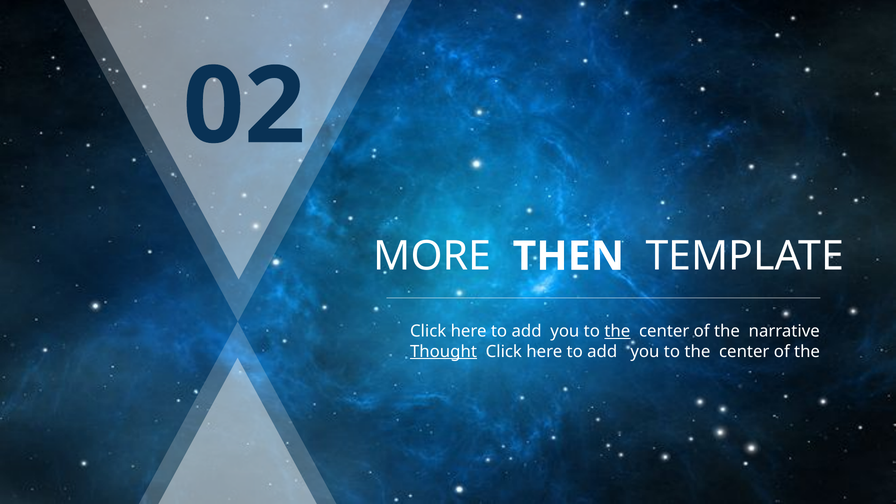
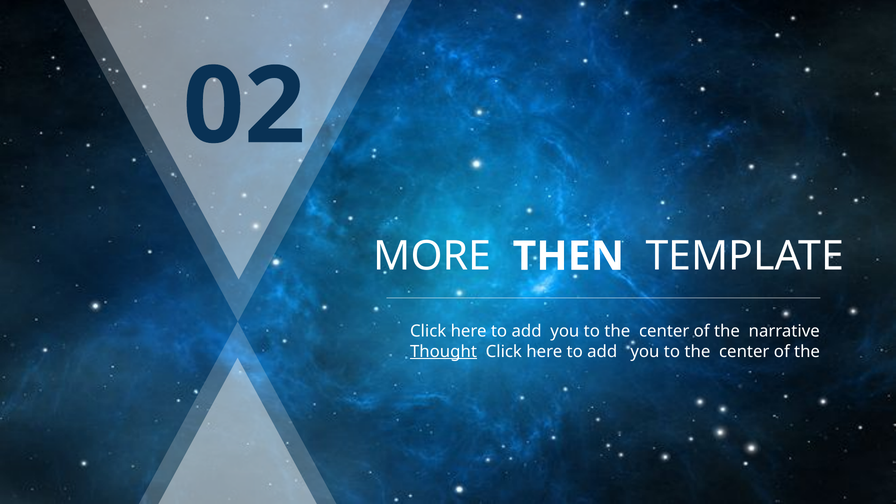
the at (617, 331) underline: present -> none
